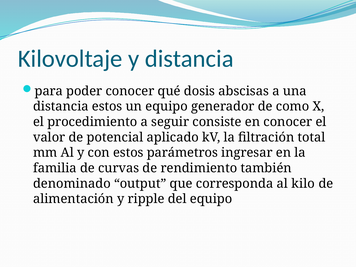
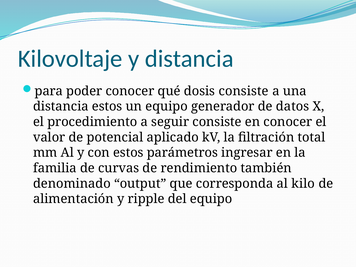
dosis abscisas: abscisas -> consiste
como: como -> datos
